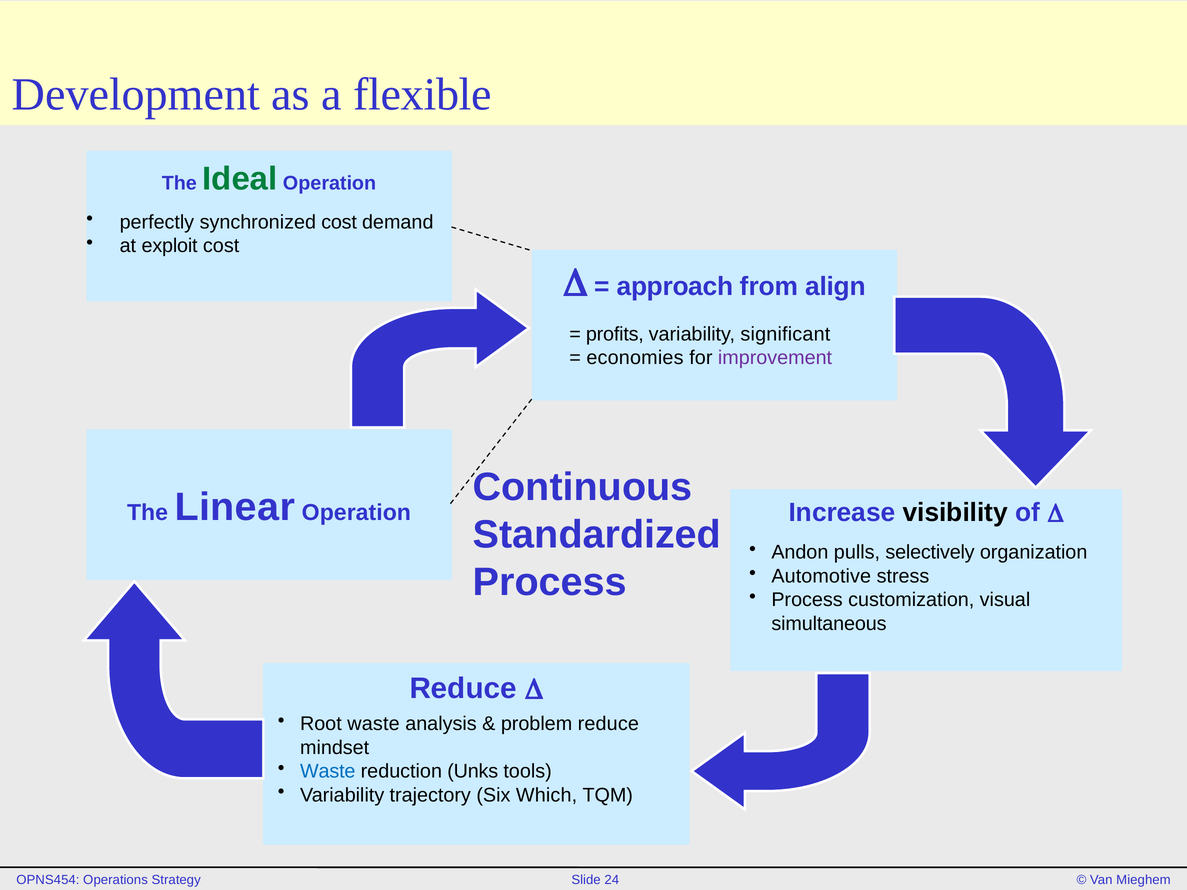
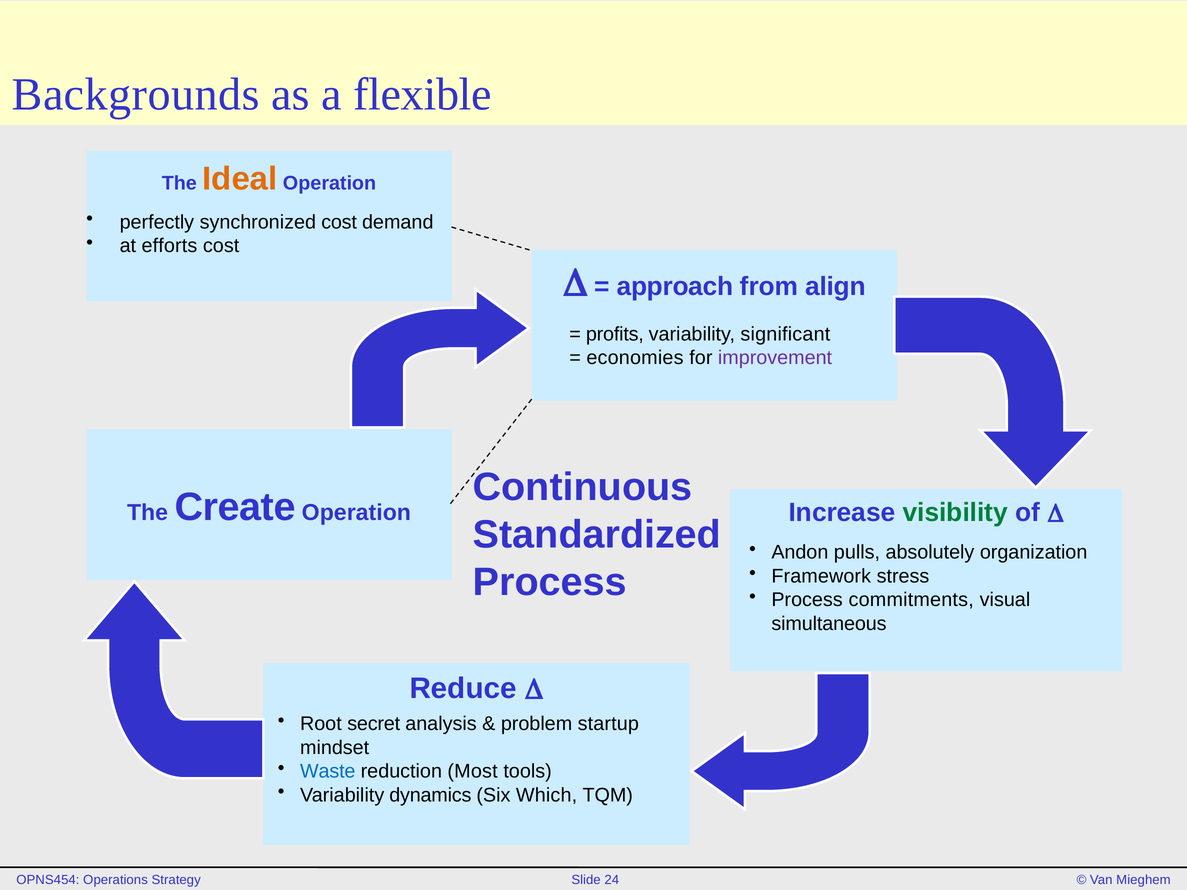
Development: Development -> Backgrounds
Ideal colour: green -> orange
exploit: exploit -> efforts
visibility colour: black -> green
Linear: Linear -> Create
selectively: selectively -> absolutely
Automotive: Automotive -> Framework
customization: customization -> commitments
Root waste: waste -> secret
problem reduce: reduce -> startup
Unks: Unks -> Most
trajectory: trajectory -> dynamics
